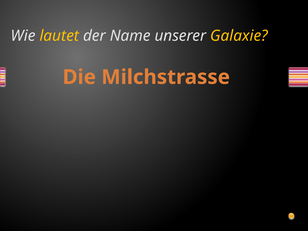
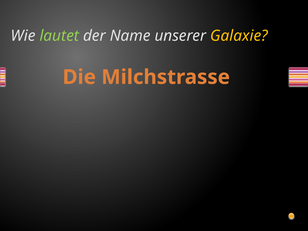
lautet colour: yellow -> light green
